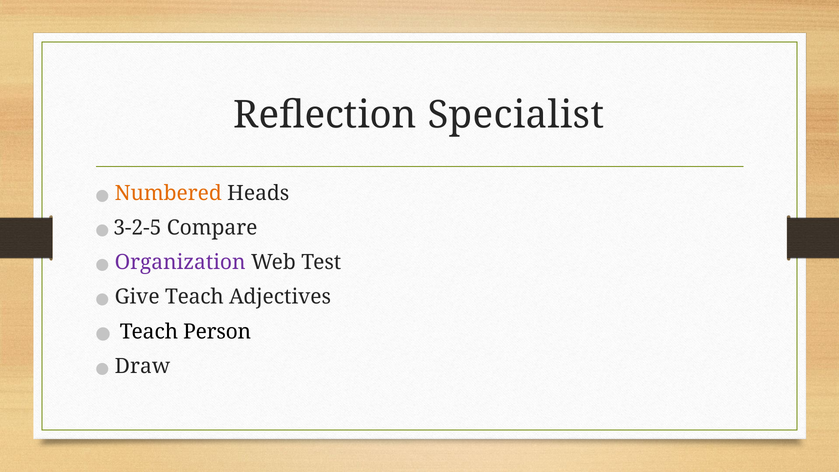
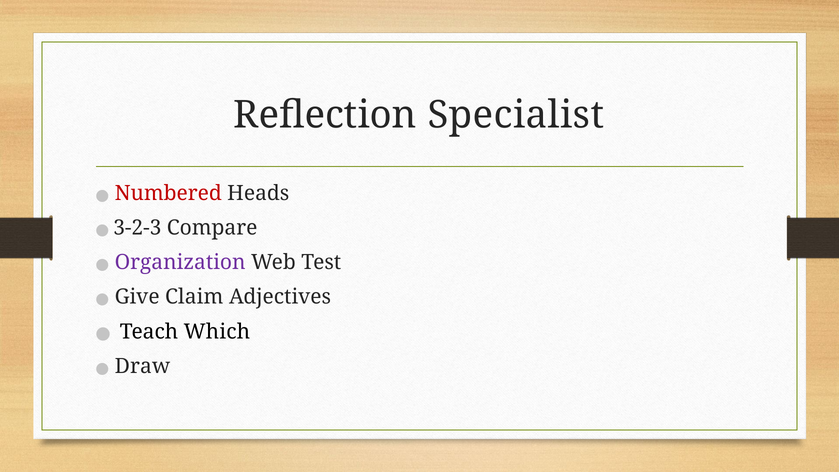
Numbered colour: orange -> red
3-2-5: 3-2-5 -> 3-2-3
Give Teach: Teach -> Claim
Person: Person -> Which
